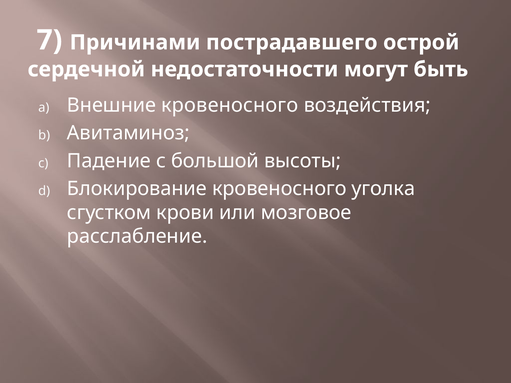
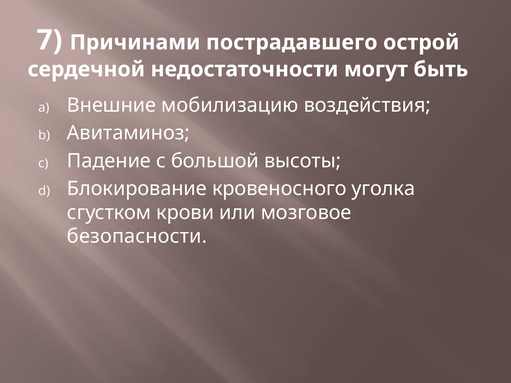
Внешние кровеносного: кровеносного -> мобилизацию
расслабление: расслабление -> безопасности
